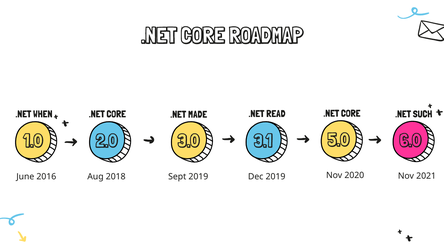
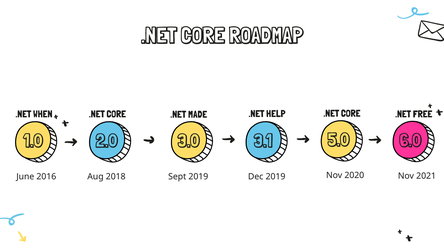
READ: READ -> HELP
SUCH: SUCH -> FREE
